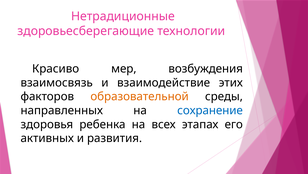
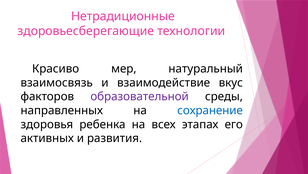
возбуждения: возбуждения -> натуральный
этих: этих -> вкус
образовательной colour: orange -> purple
